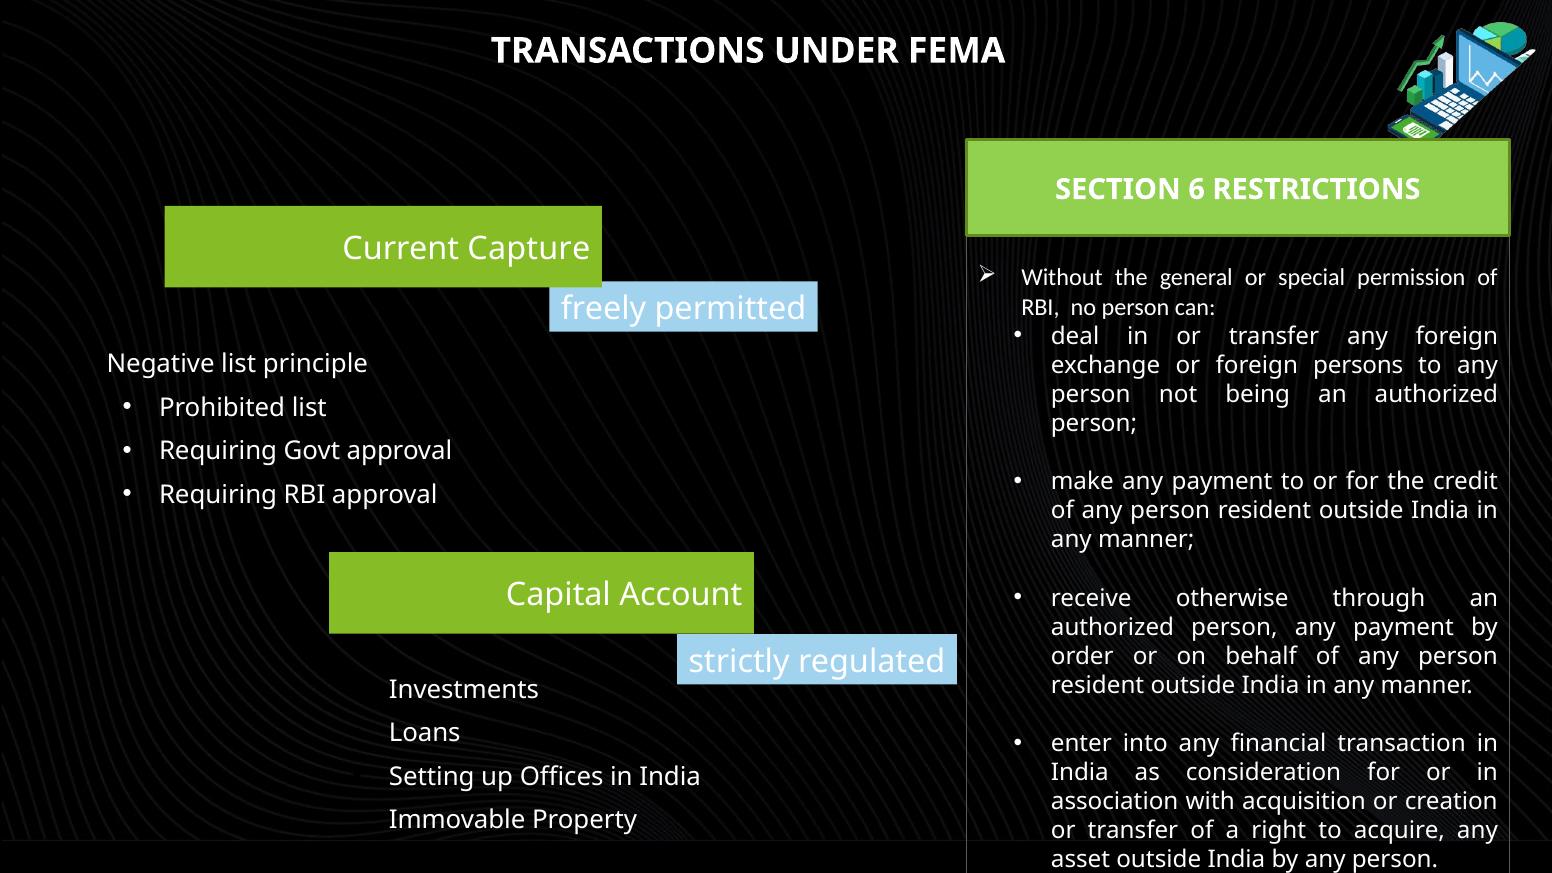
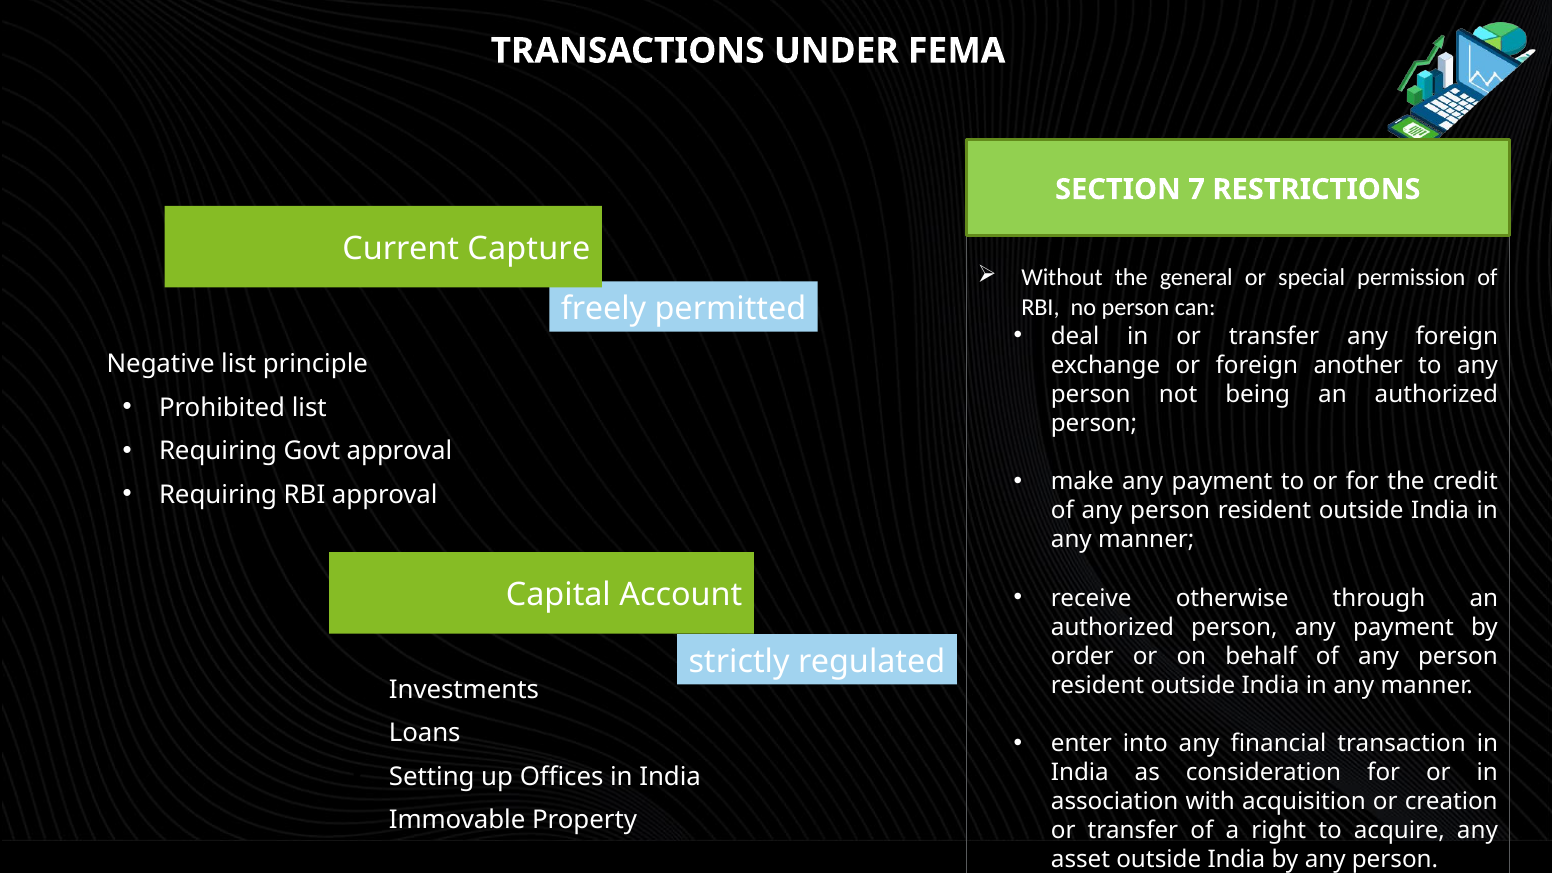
6: 6 -> 7
persons: persons -> another
